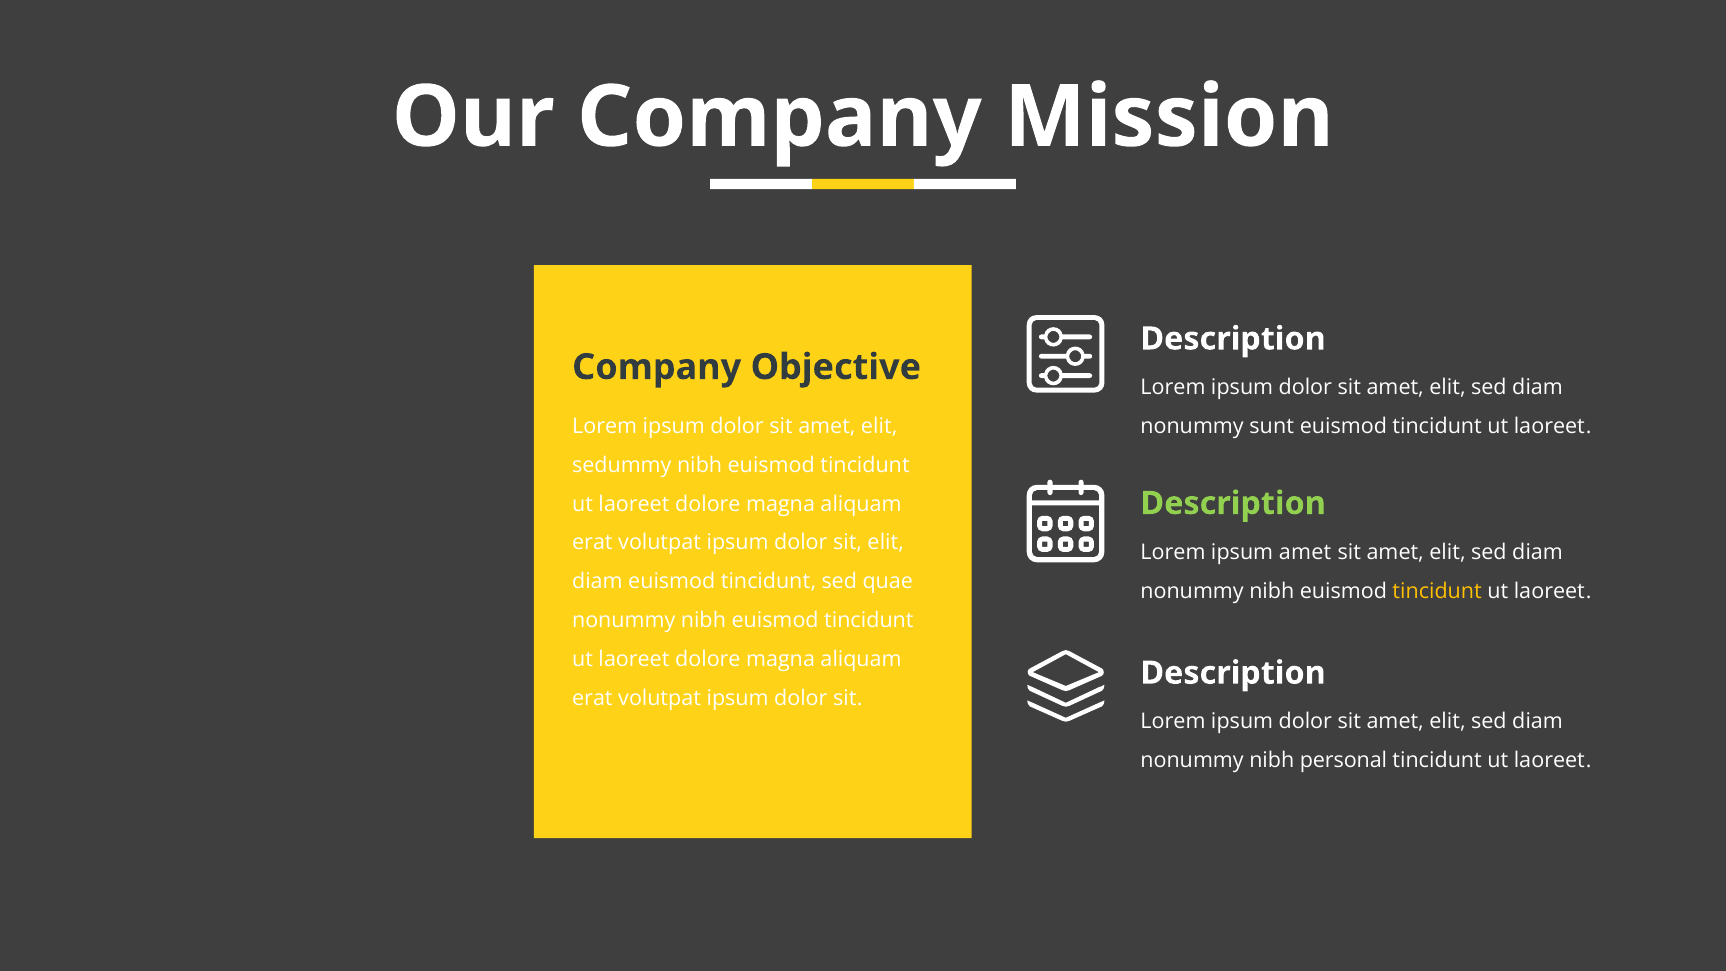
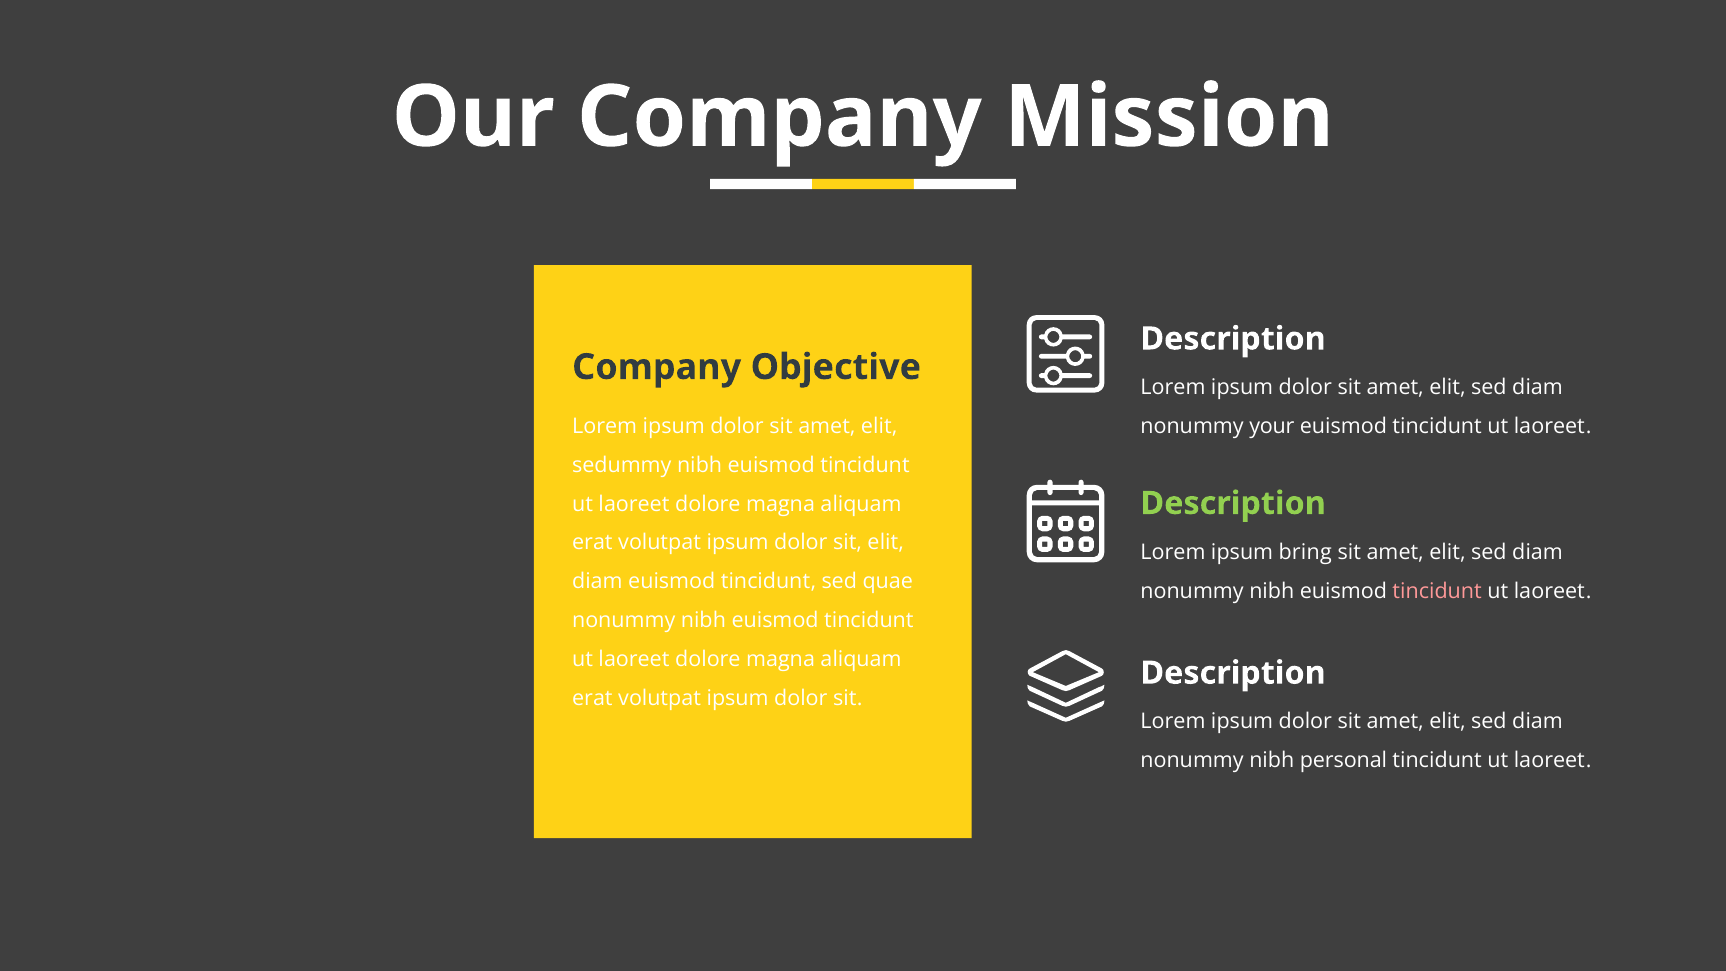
sunt: sunt -> your
ipsum amet: amet -> bring
tincidunt at (1437, 591) colour: yellow -> pink
